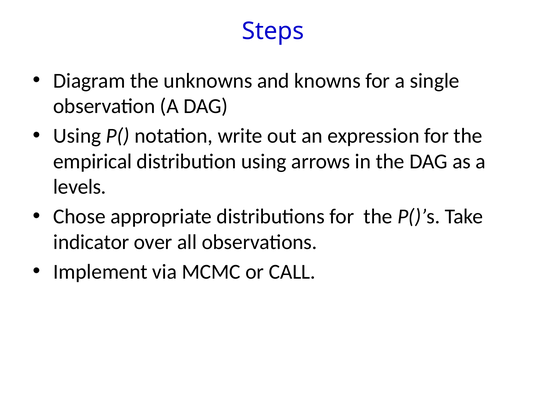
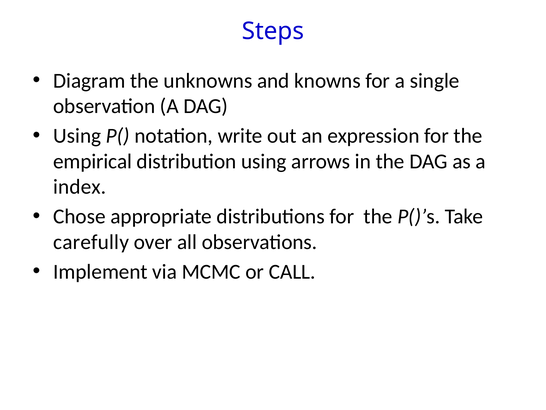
levels: levels -> index
indicator: indicator -> carefully
